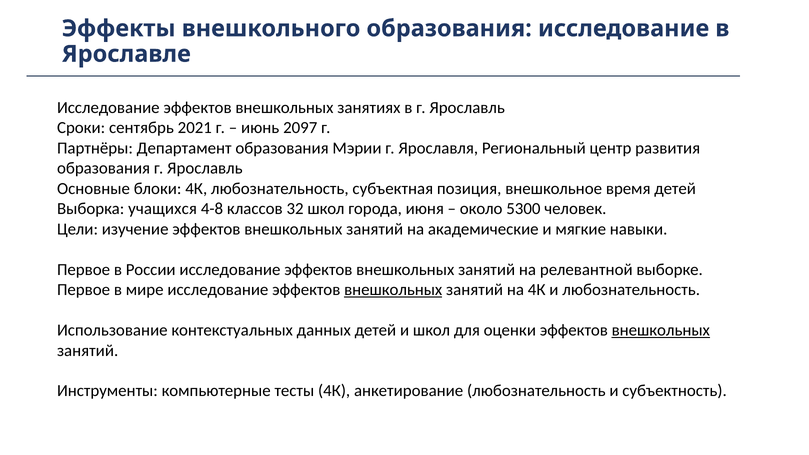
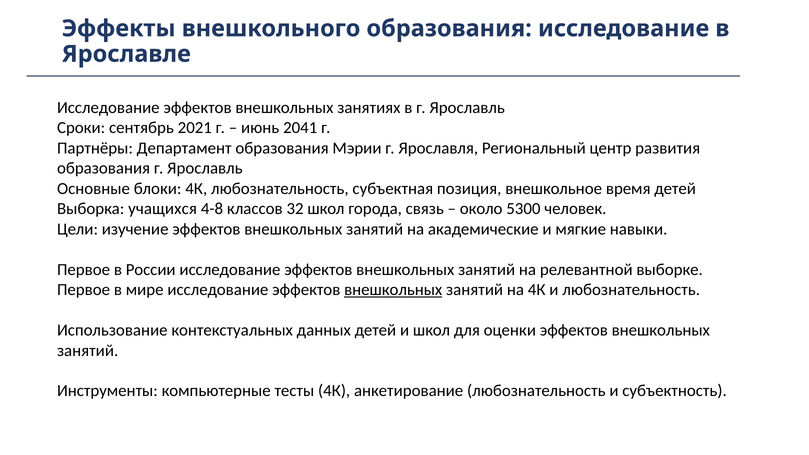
2097: 2097 -> 2041
июня: июня -> связь
внешкольных at (661, 330) underline: present -> none
